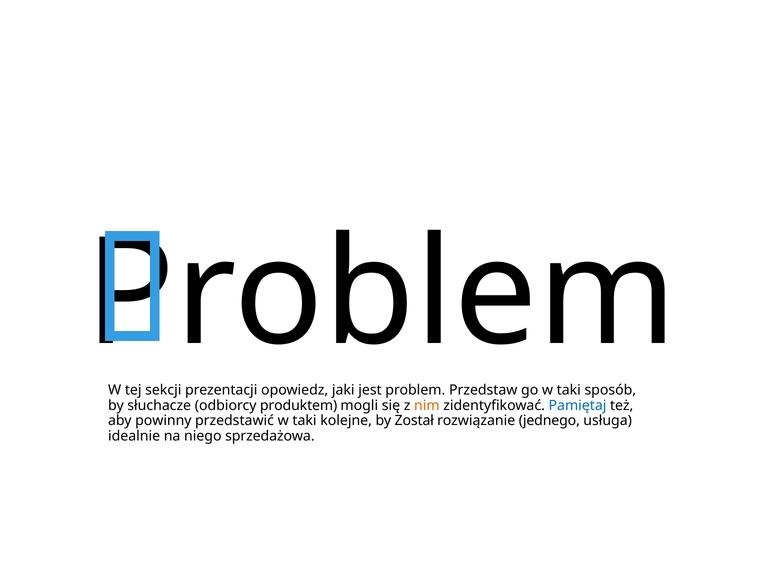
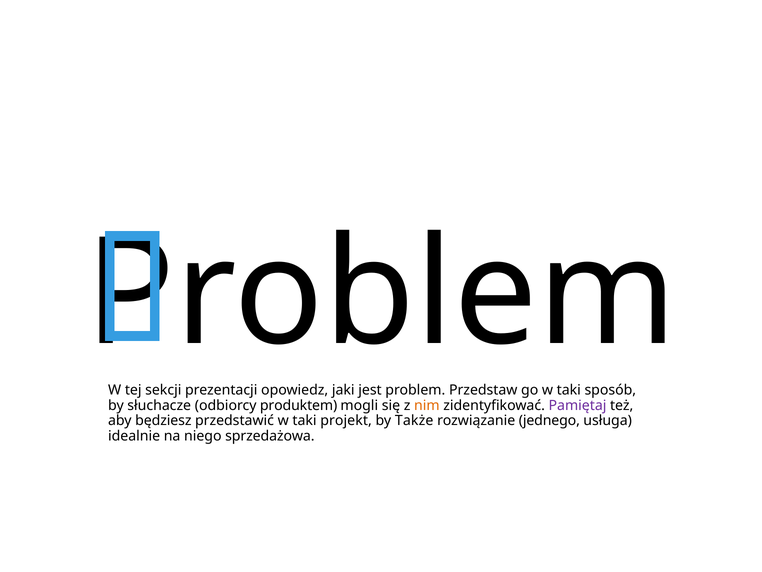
Pamiętaj colour: blue -> purple
powinny: powinny -> będziesz
kolejne: kolejne -> projekt
Został: Został -> Także
